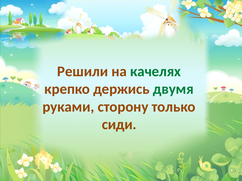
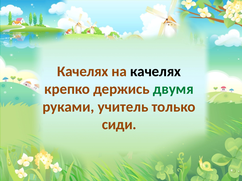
Решили at (83, 72): Решили -> Качелях
качелях at (156, 72) colour: green -> black
сторону: сторону -> учитель
